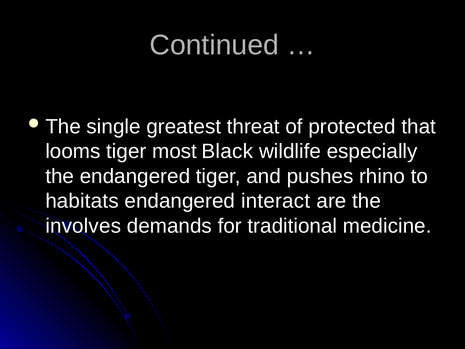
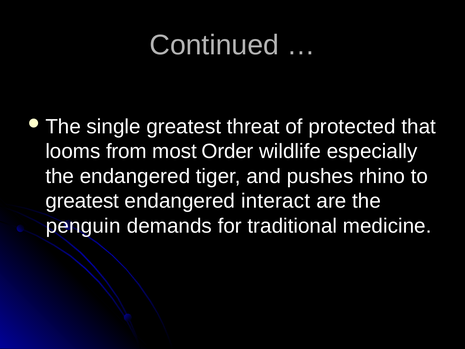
looms tiger: tiger -> from
Black: Black -> Order
habitats at (82, 201): habitats -> greatest
involves: involves -> penguin
